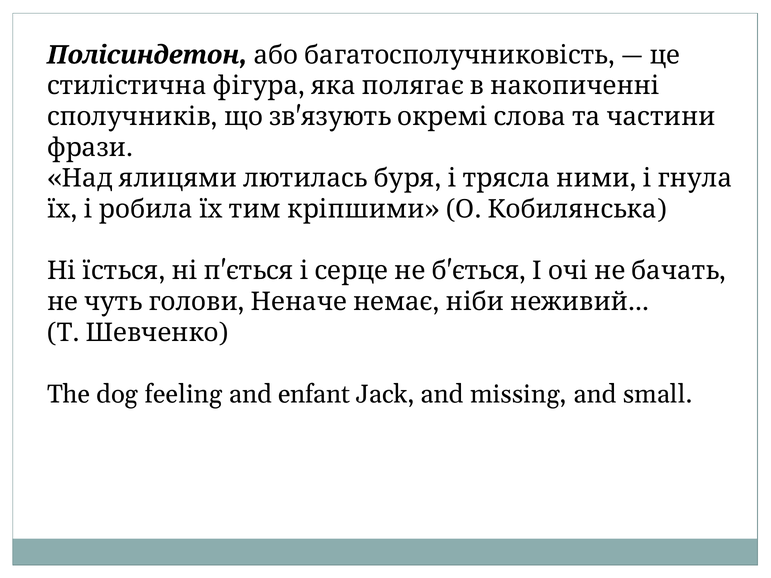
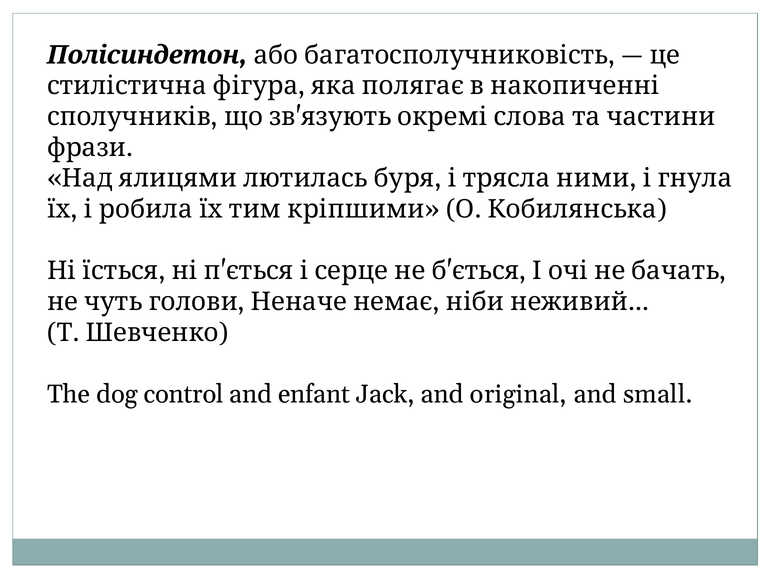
feeling: feeling -> control
missing: missing -> original
